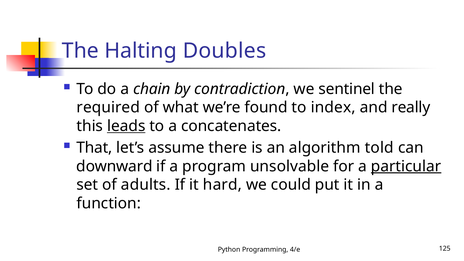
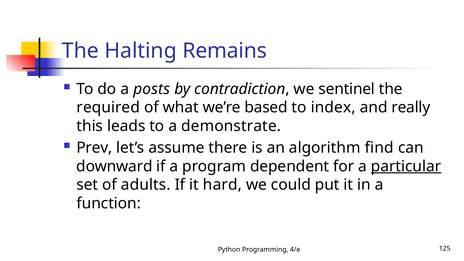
Doubles: Doubles -> Remains
chain: chain -> posts
found: found -> based
leads underline: present -> none
concatenates: concatenates -> demonstrate
That: That -> Prev
told: told -> find
unsolvable: unsolvable -> dependent
